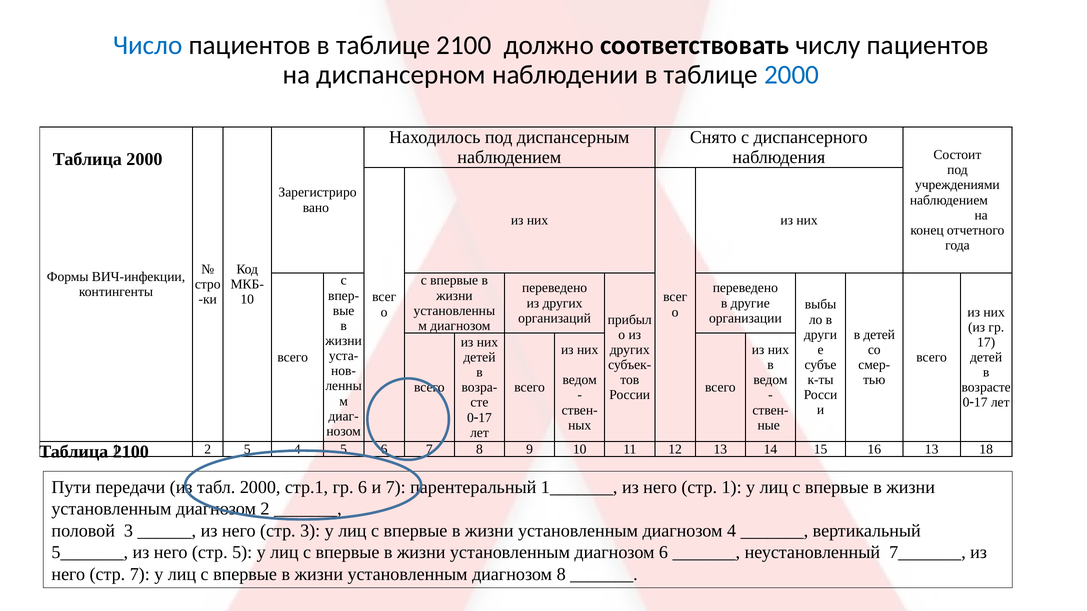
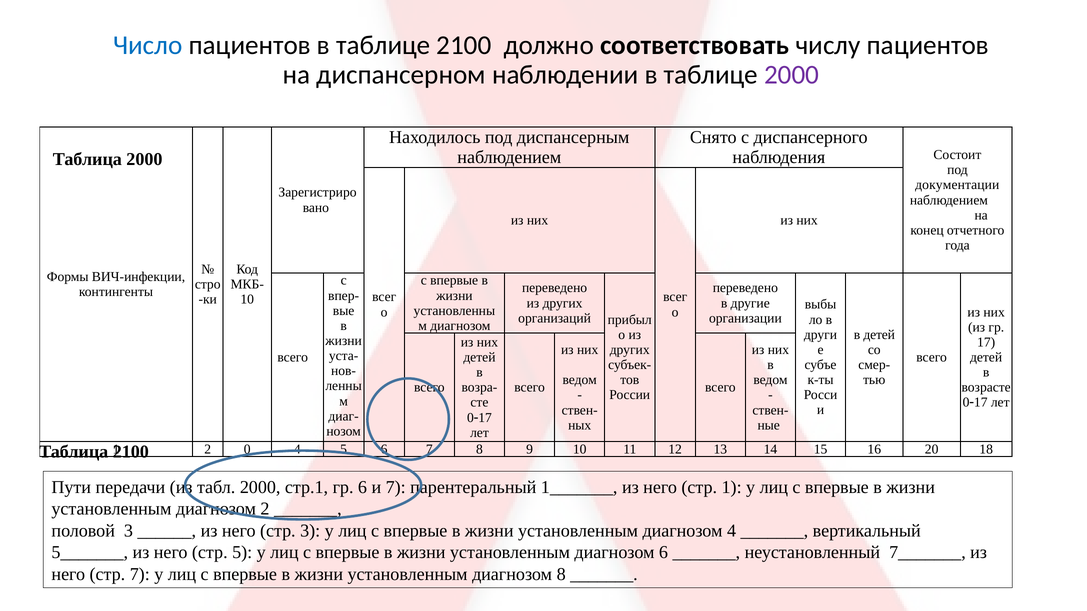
2000 at (792, 75) colour: blue -> purple
учреждениями: учреждениями -> документации
2 5: 5 -> 0
16 13: 13 -> 20
